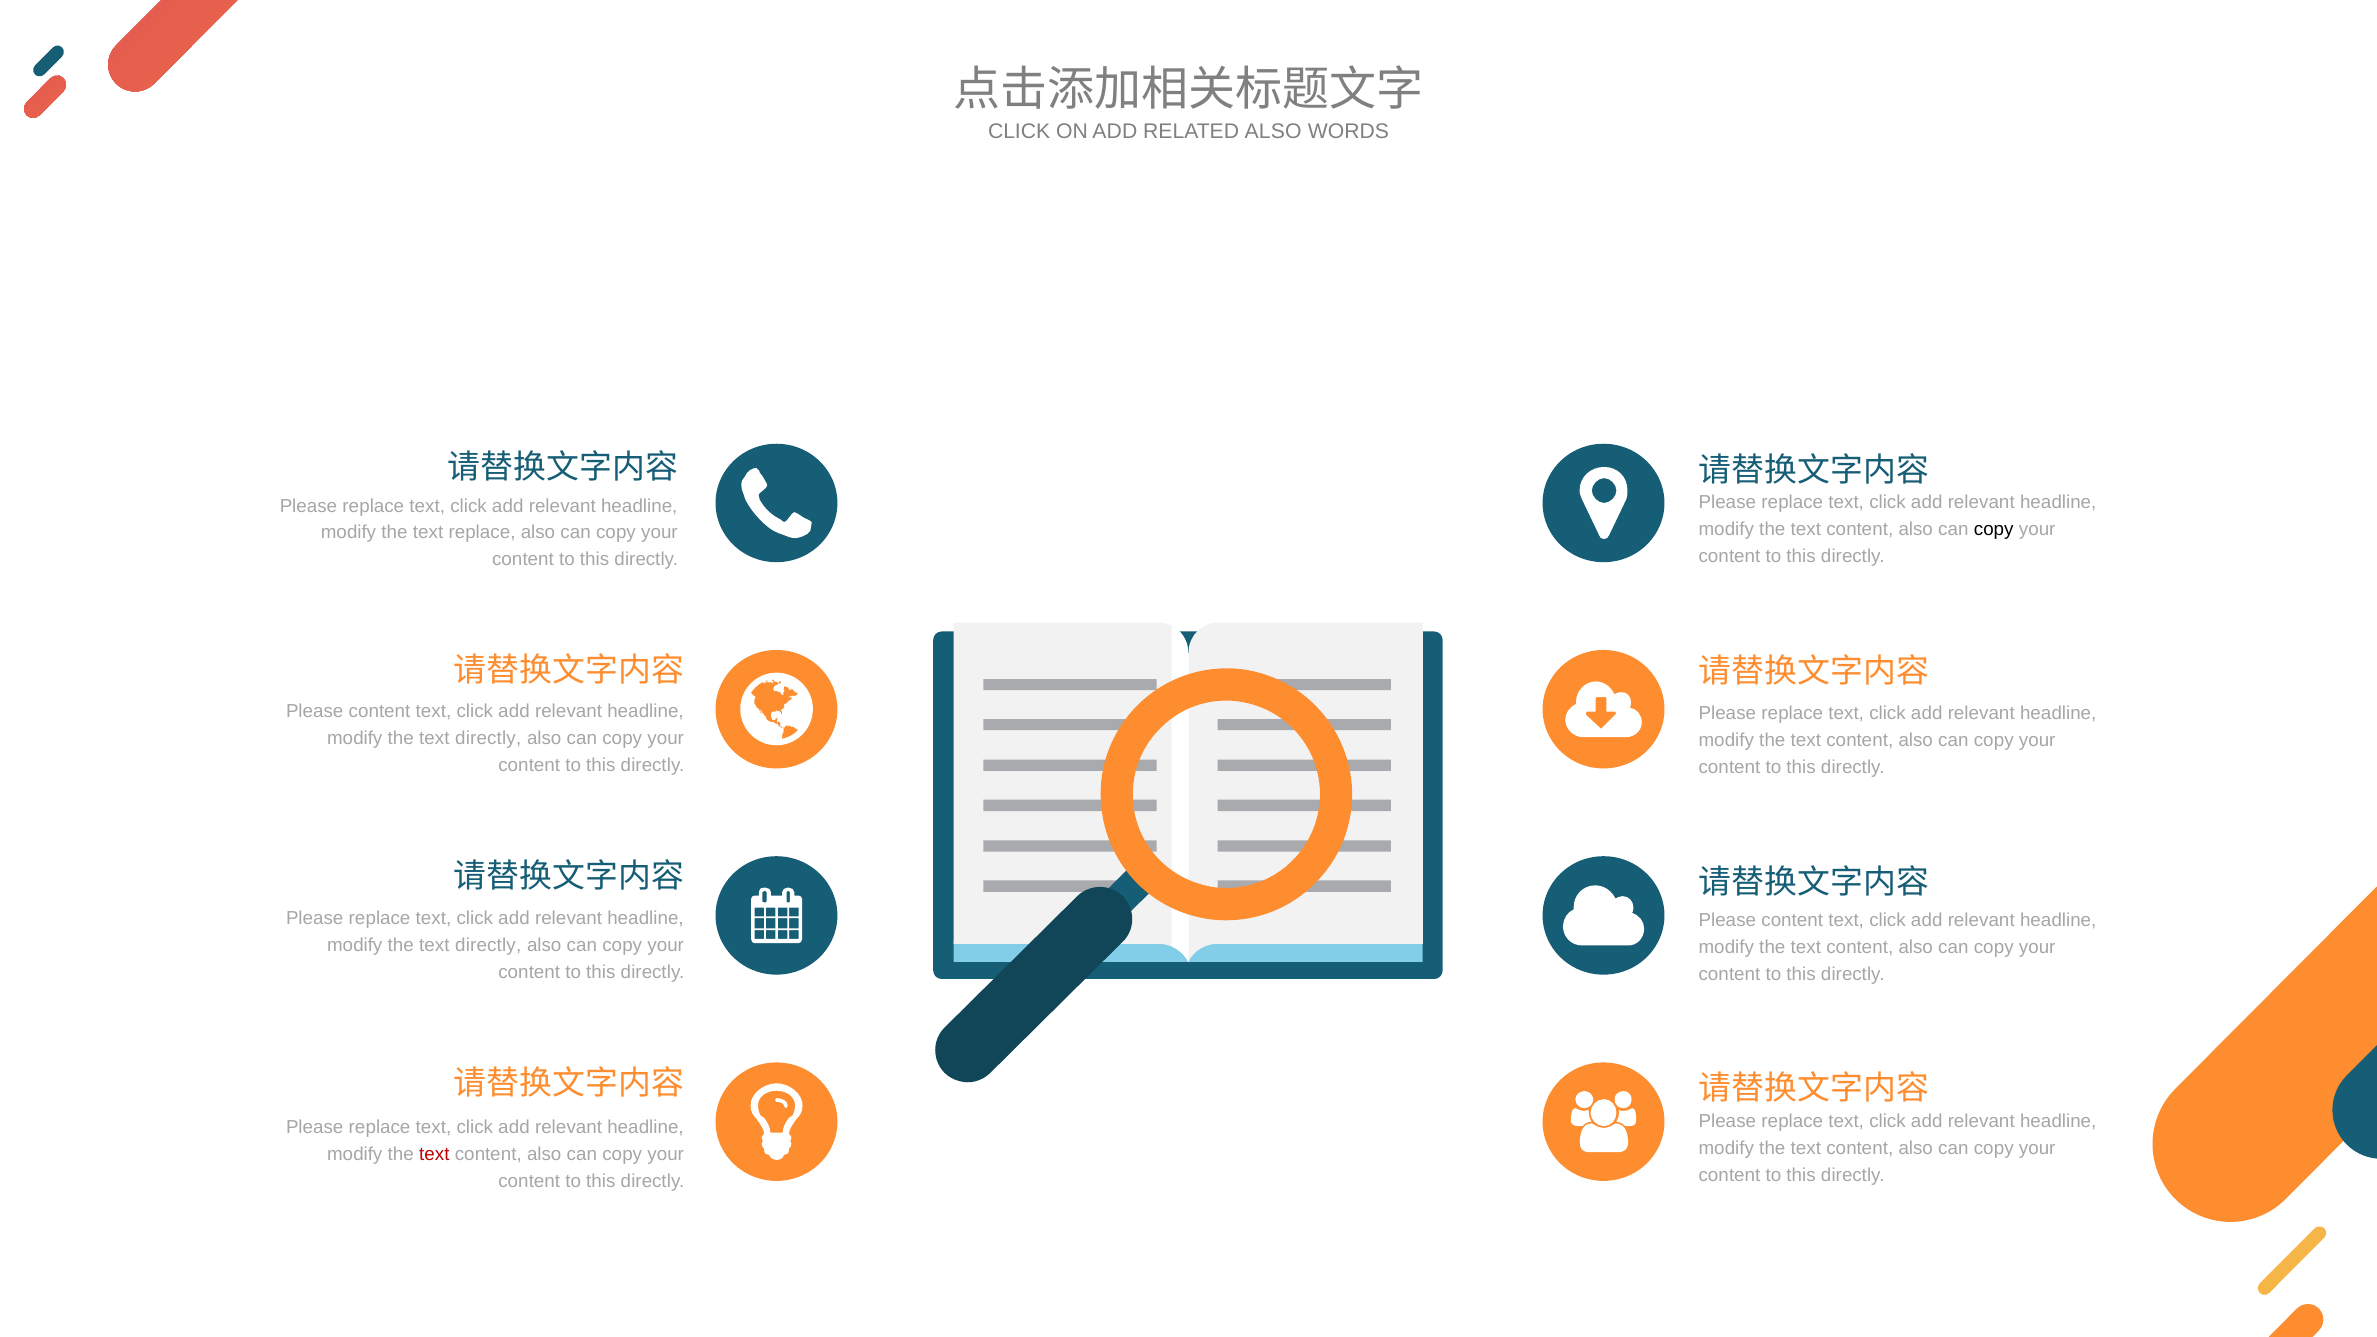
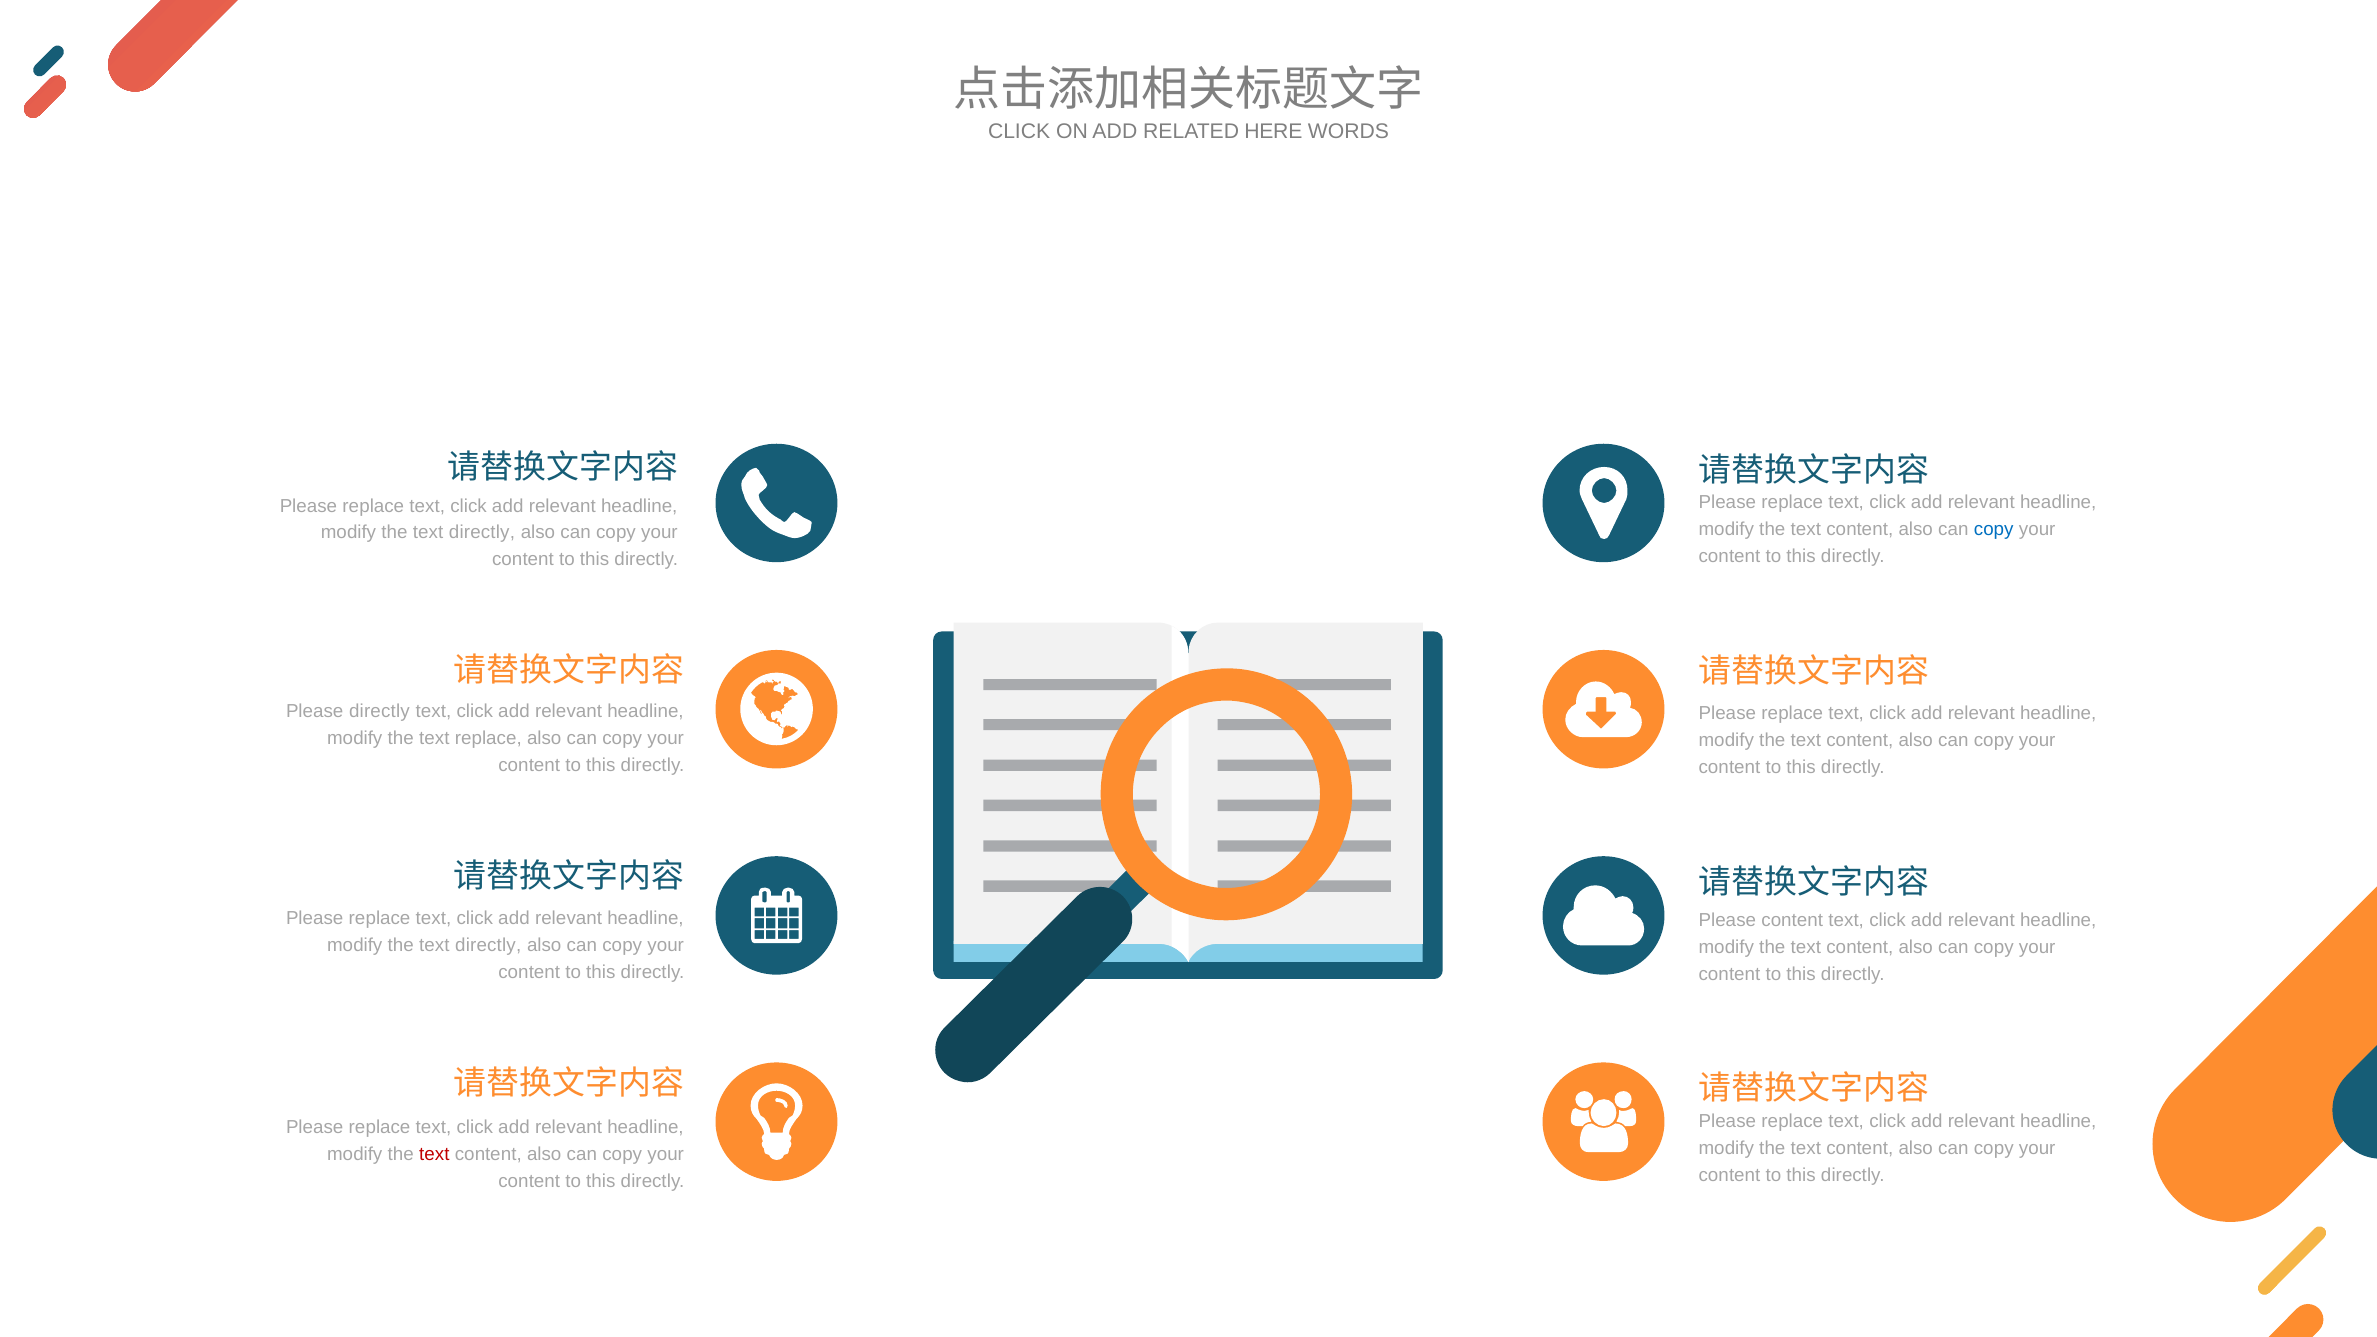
RELATED ALSO: ALSO -> HERE
copy at (1994, 530) colour: black -> blue
replace at (482, 533): replace -> directly
content at (380, 711): content -> directly
directly at (488, 738): directly -> replace
